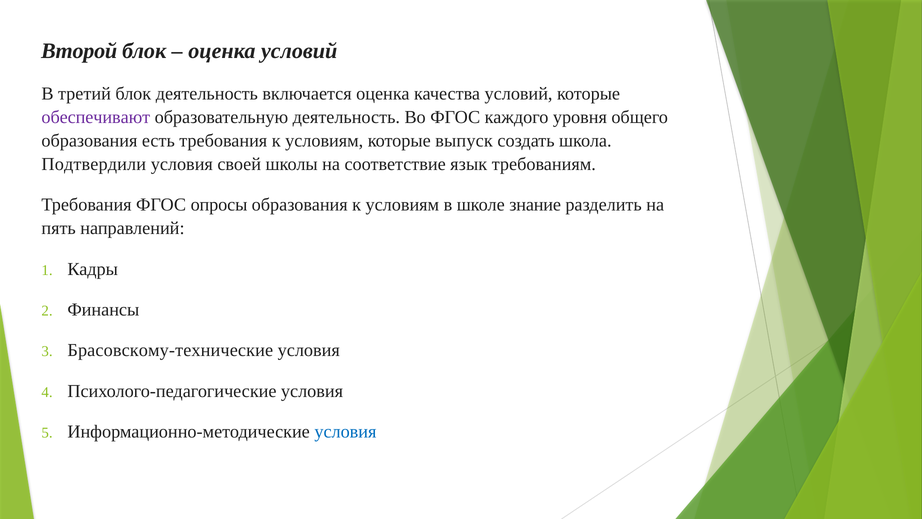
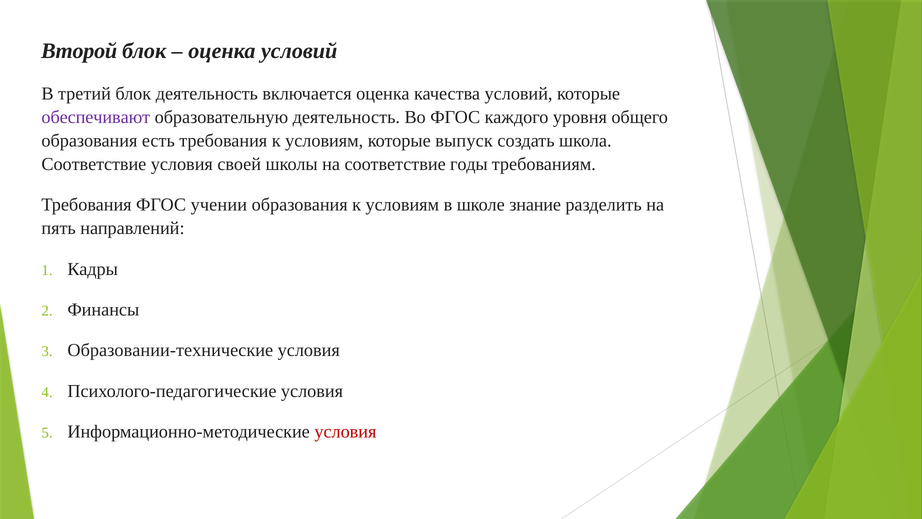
Подтвердили at (94, 164): Подтвердили -> Соответствие
язык: язык -> годы
опросы: опросы -> учении
Брасовскому-технические: Брасовскому-технические -> Образовании-технические
условия at (345, 432) colour: blue -> red
